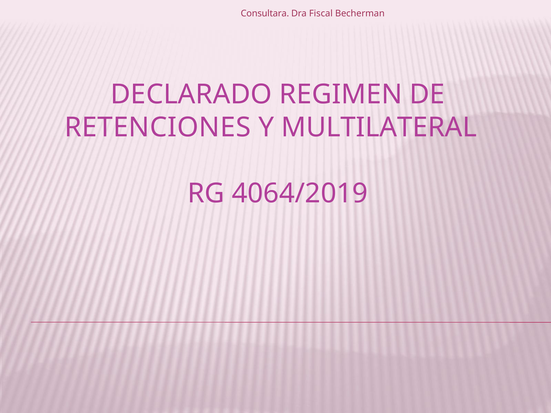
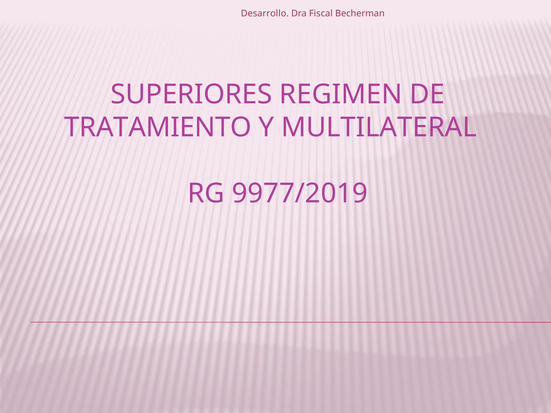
Consultara: Consultara -> Desarrollo
DECLARADO: DECLARADO -> SUPERIORES
RETENCIONES: RETENCIONES -> TRATAMIENTO
4064/2019: 4064/2019 -> 9977/2019
